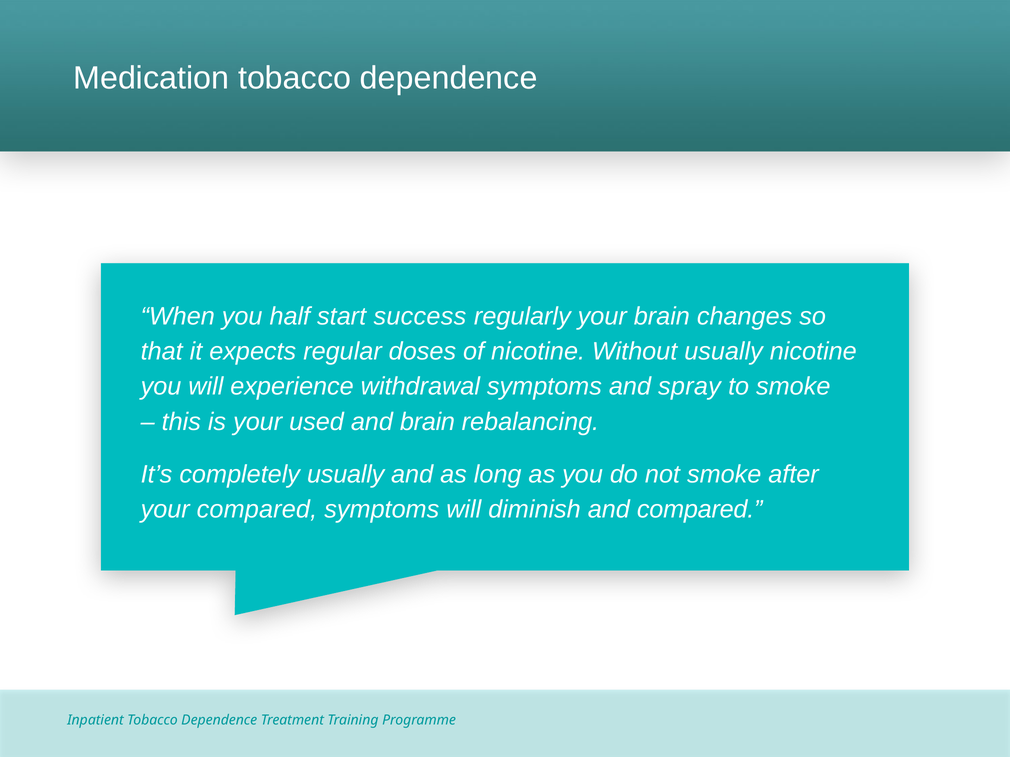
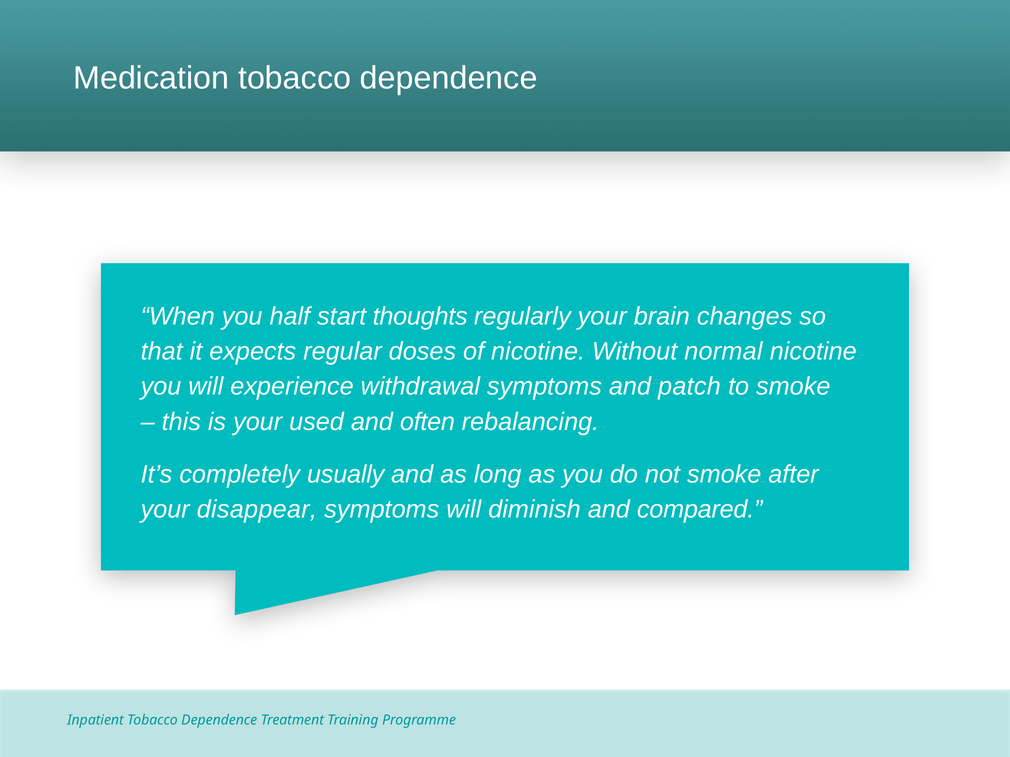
success: success -> thoughts
Without usually: usually -> normal
spray: spray -> patch
and brain: brain -> often
your compared: compared -> disappear
